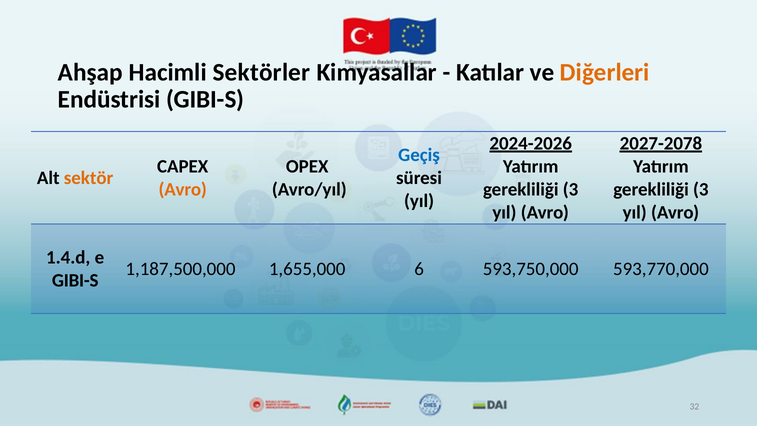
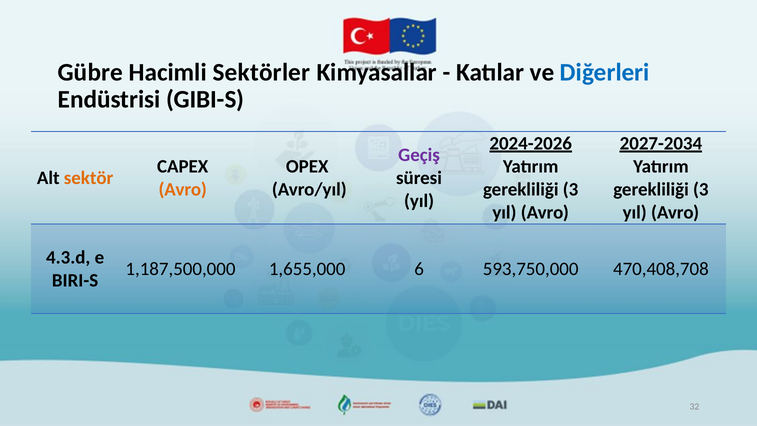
Ahşap: Ahşap -> Gübre
Diğerleri colour: orange -> blue
2027-2078: 2027-2078 -> 2027-2034
Geçiş colour: blue -> purple
1.4.d: 1.4.d -> 4.3.d
593,770,000: 593,770,000 -> 470,408,708
GIBI-S at (75, 280): GIBI-S -> BIRI-S
